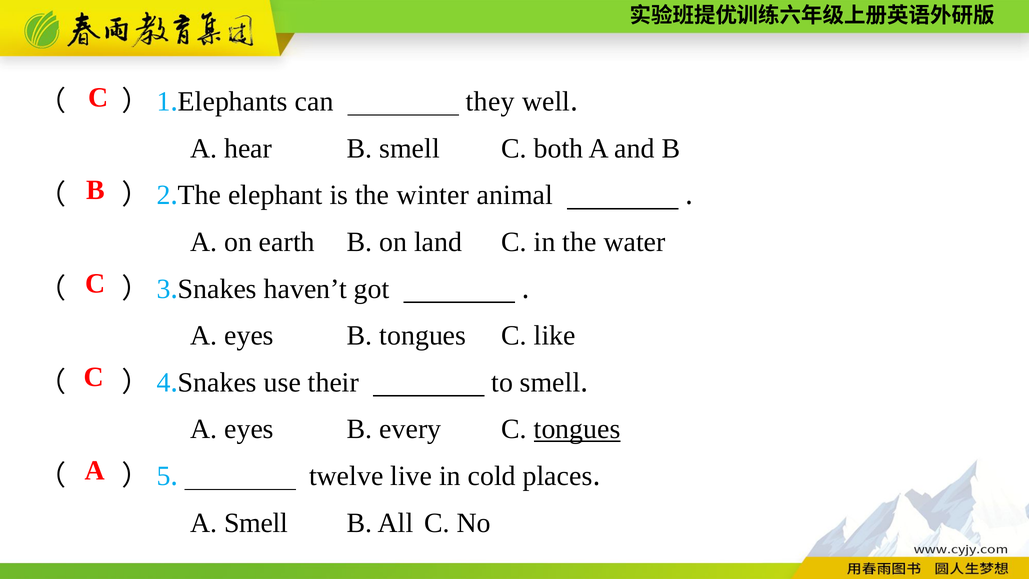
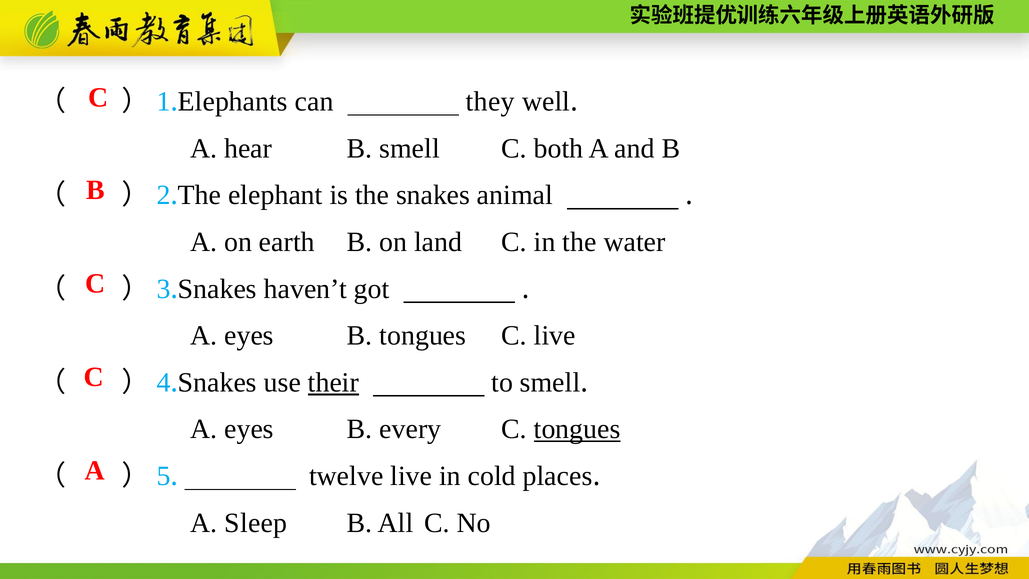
the winter: winter -> snakes
C like: like -> live
their underline: none -> present
A Smell: Smell -> Sleep
